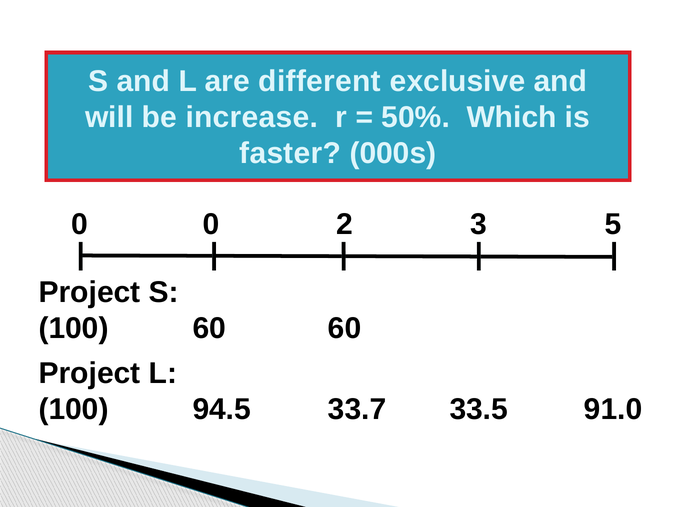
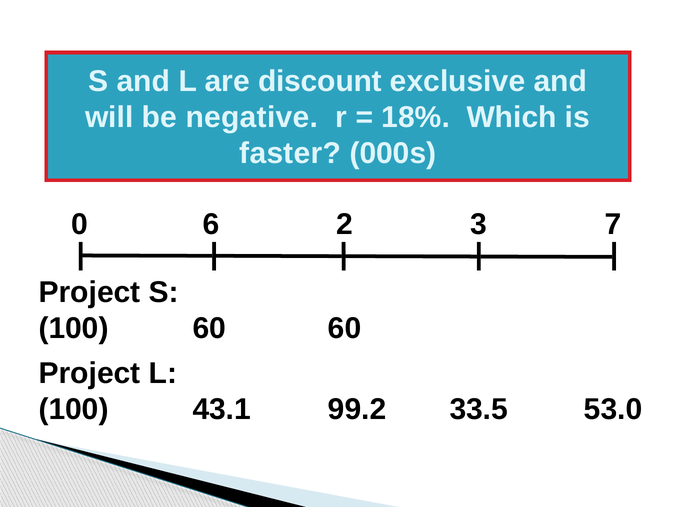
different: different -> discount
increase: increase -> negative
50%: 50% -> 18%
0 0: 0 -> 6
5: 5 -> 7
94.5: 94.5 -> 43.1
33.7: 33.7 -> 99.2
91.0: 91.0 -> 53.0
